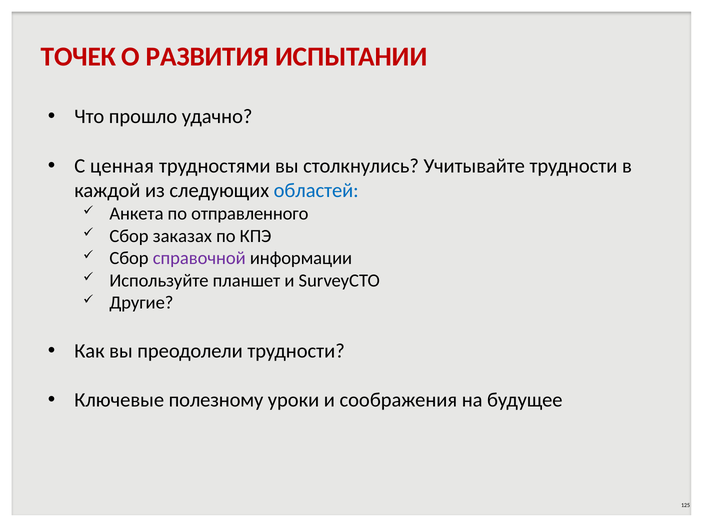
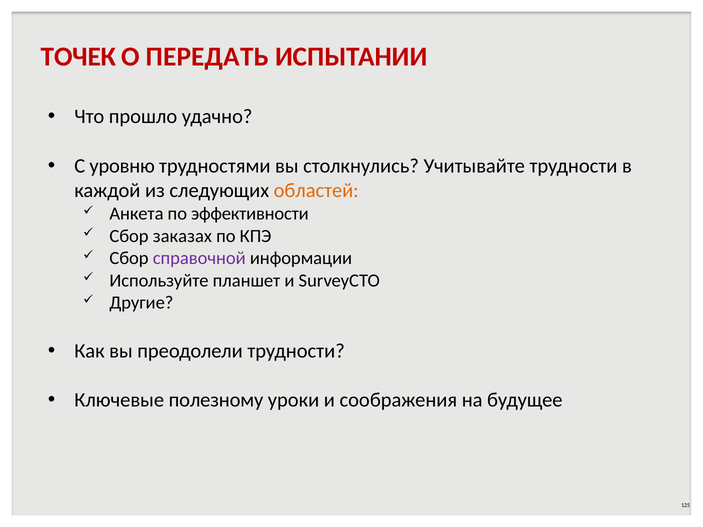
РАЗВИТИЯ: РАЗВИТИЯ -> ПЕРЕДАТЬ
ценная: ценная -> уровню
областей colour: blue -> orange
отправленного: отправленного -> эффективности
